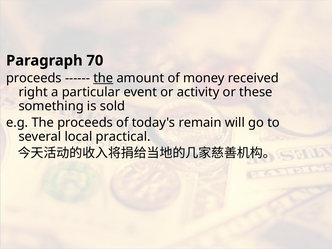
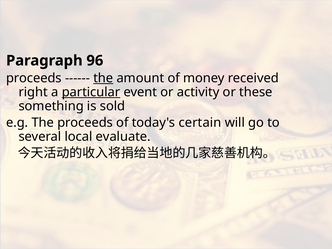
70: 70 -> 96
particular underline: none -> present
remain: remain -> certain
practical: practical -> evaluate
